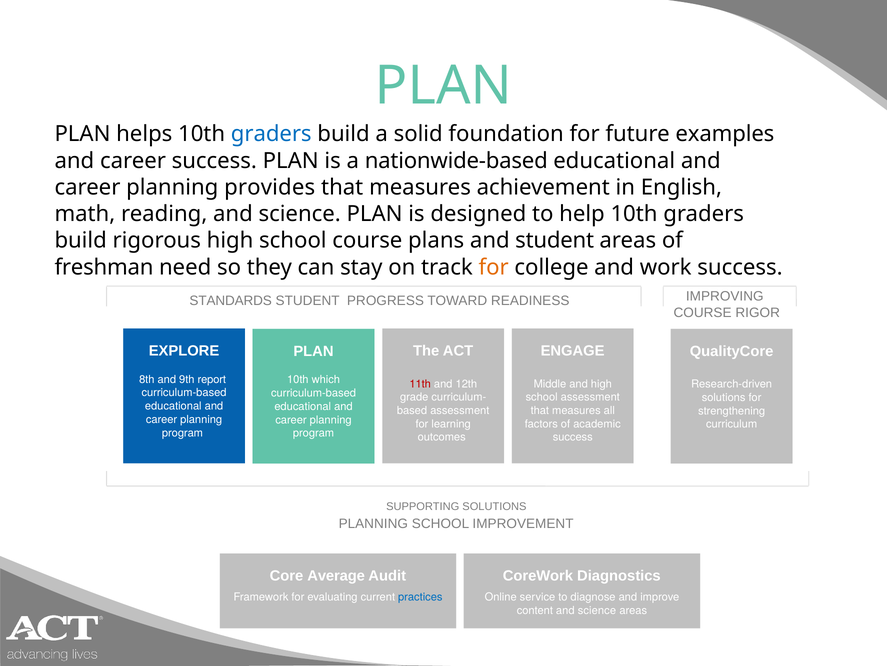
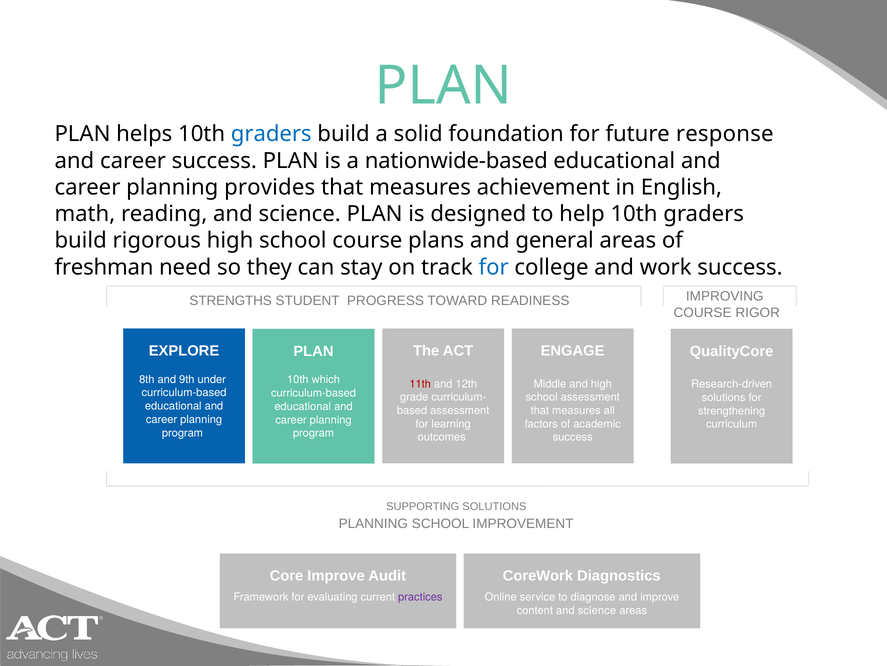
examples: examples -> response
and student: student -> general
for at (494, 267) colour: orange -> blue
STANDARDS: STANDARDS -> STRENGTHS
report: report -> under
Core Average: Average -> Improve
practices colour: blue -> purple
